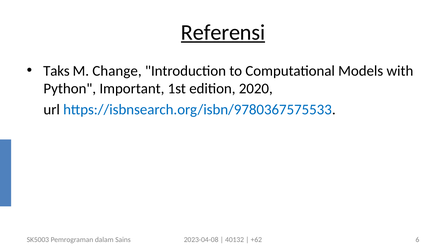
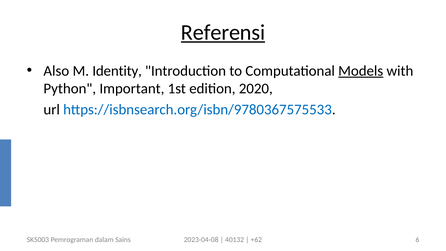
Taks: Taks -> Also
Change: Change -> Identity
Models underline: none -> present
